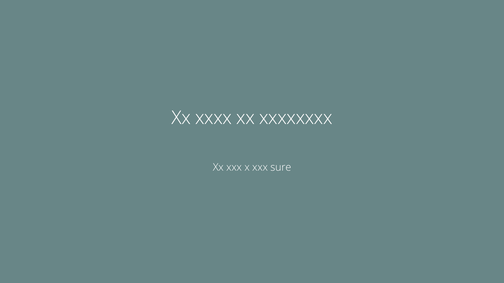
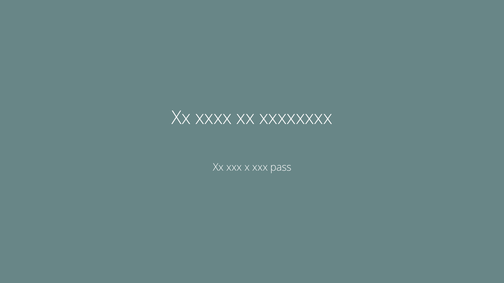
sure: sure -> pass
